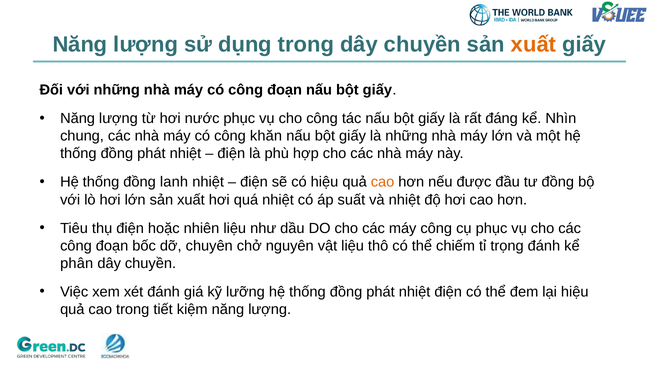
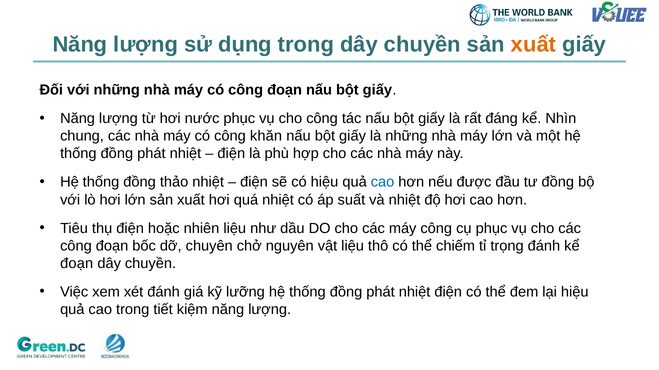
lanh: lanh -> thảo
cao at (383, 183) colour: orange -> blue
phân at (77, 264): phân -> đoạn
